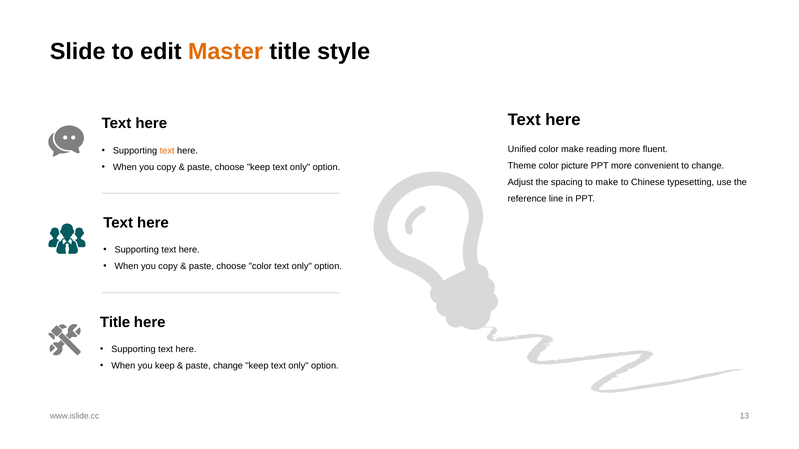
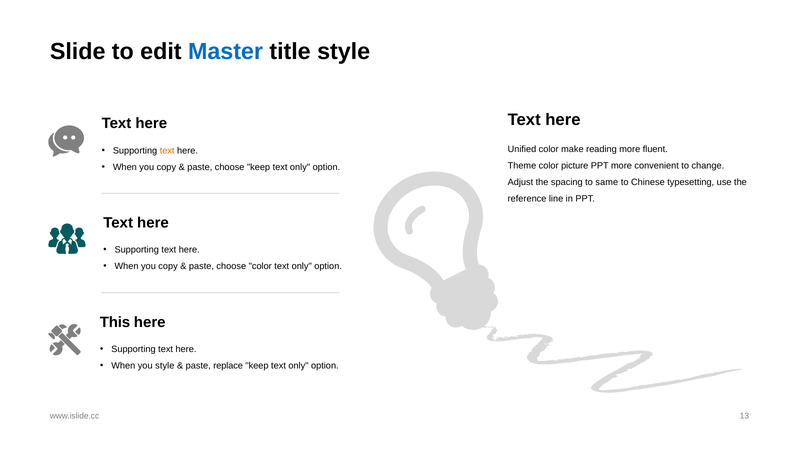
Master colour: orange -> blue
to make: make -> same
Title at (115, 322): Title -> This
you keep: keep -> style
paste change: change -> replace
